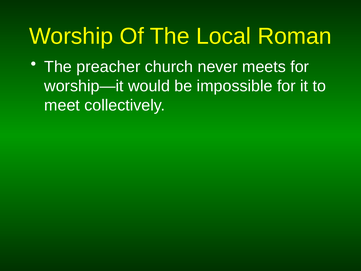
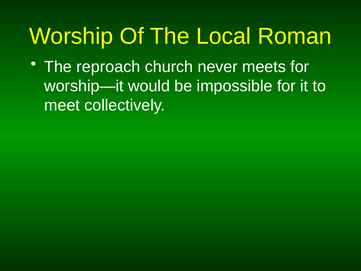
preacher: preacher -> reproach
